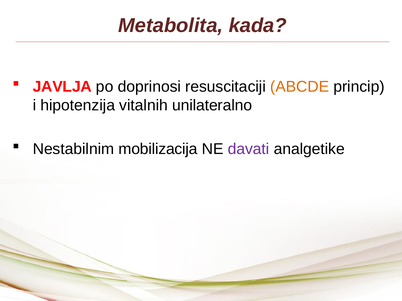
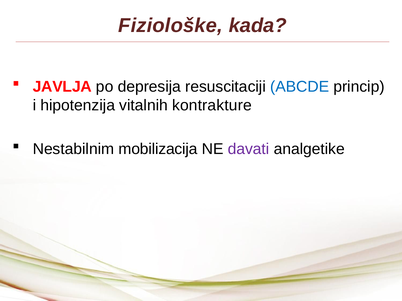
Metabolita: Metabolita -> Fiziološke
doprinosi: doprinosi -> depresija
ABCDE colour: orange -> blue
unilateralno: unilateralno -> kontrakture
